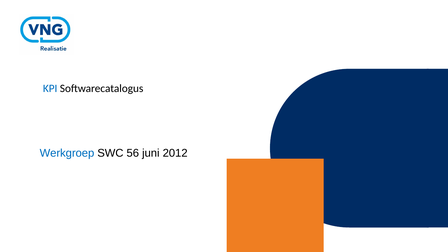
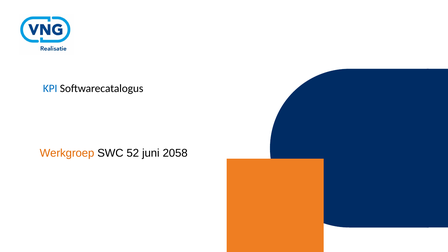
Werkgroep colour: blue -> orange
56: 56 -> 52
2012: 2012 -> 2058
